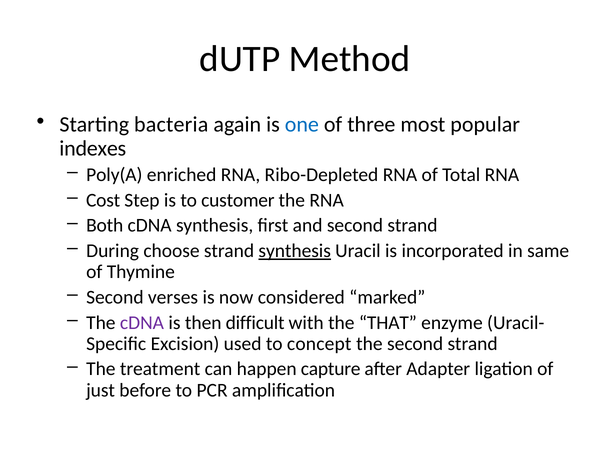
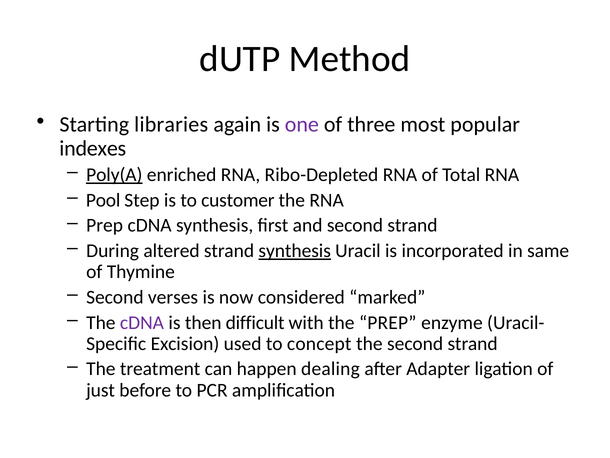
bacteria: bacteria -> libraries
one colour: blue -> purple
Poly(A underline: none -> present
Cost: Cost -> Pool
Both at (105, 225): Both -> Prep
choose: choose -> altered
the THAT: THAT -> PREP
capture: capture -> dealing
